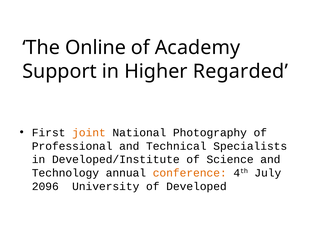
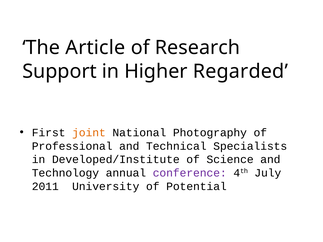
Online: Online -> Article
Academy: Academy -> Research
conference colour: orange -> purple
2096: 2096 -> 2011
Developed: Developed -> Potential
